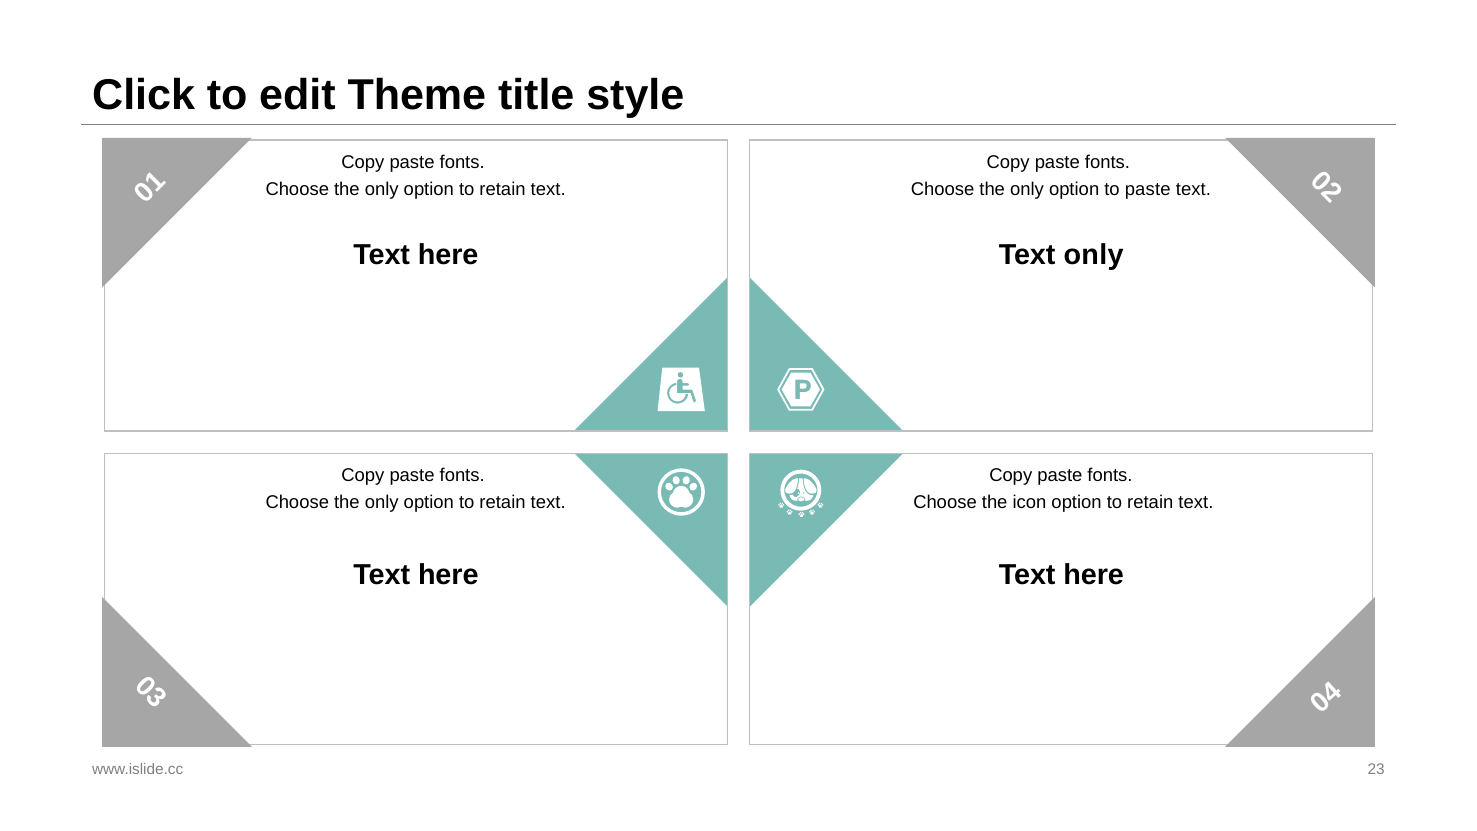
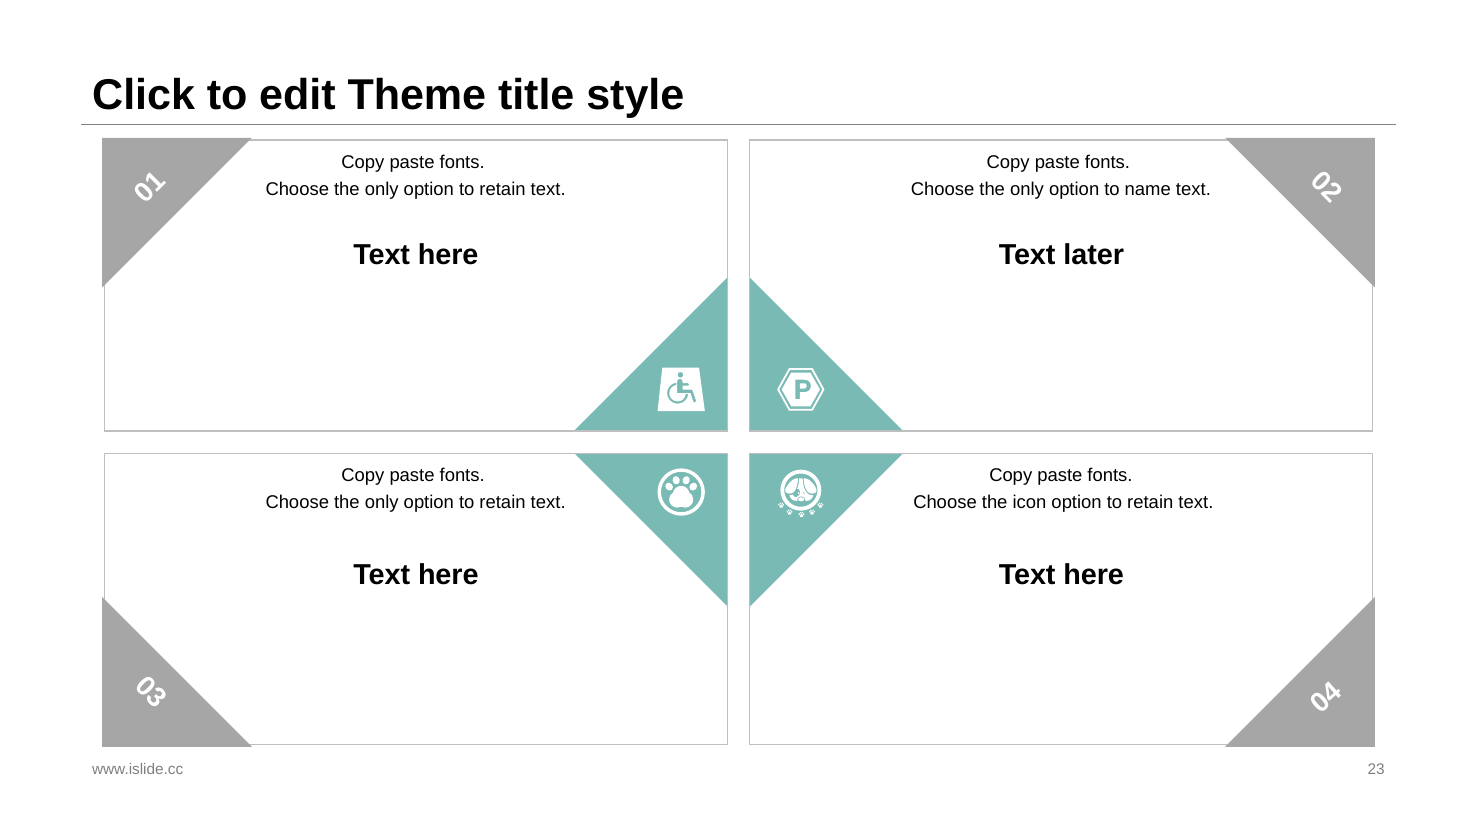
to paste: paste -> name
Text only: only -> later
